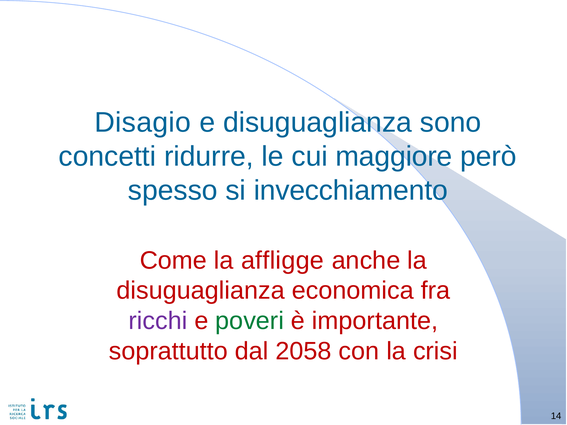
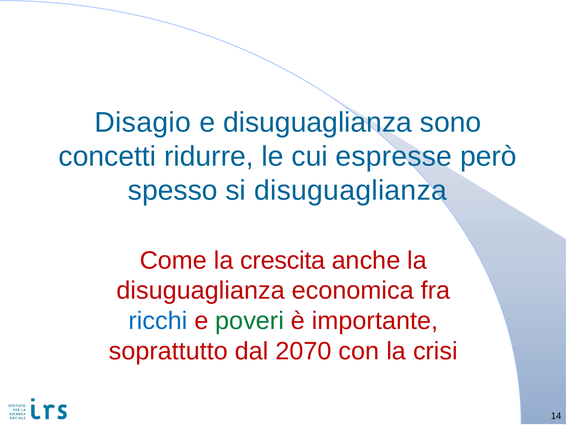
maggiore: maggiore -> espresse
si invecchiamento: invecchiamento -> disuguaglianza
affligge: affligge -> crescita
ricchi colour: purple -> blue
2058: 2058 -> 2070
